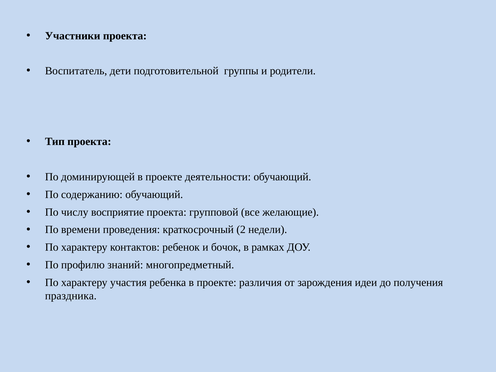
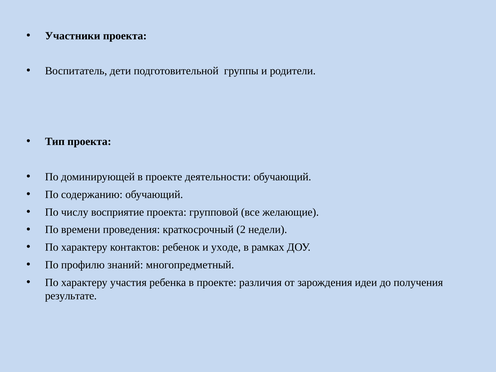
бочок: бочок -> уходе
праздника: праздника -> результате
